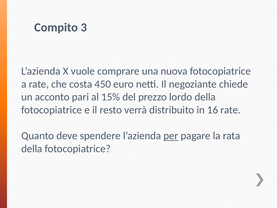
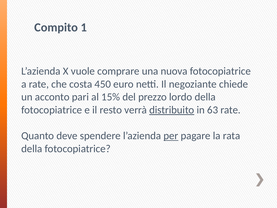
3: 3 -> 1
distribuito underline: none -> present
16: 16 -> 63
